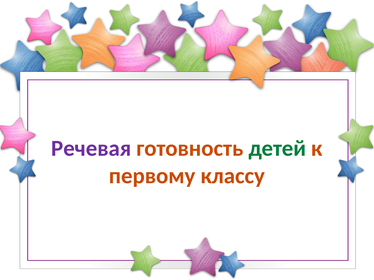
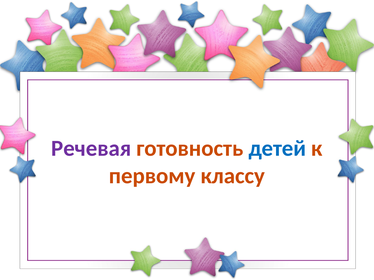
детей colour: green -> blue
